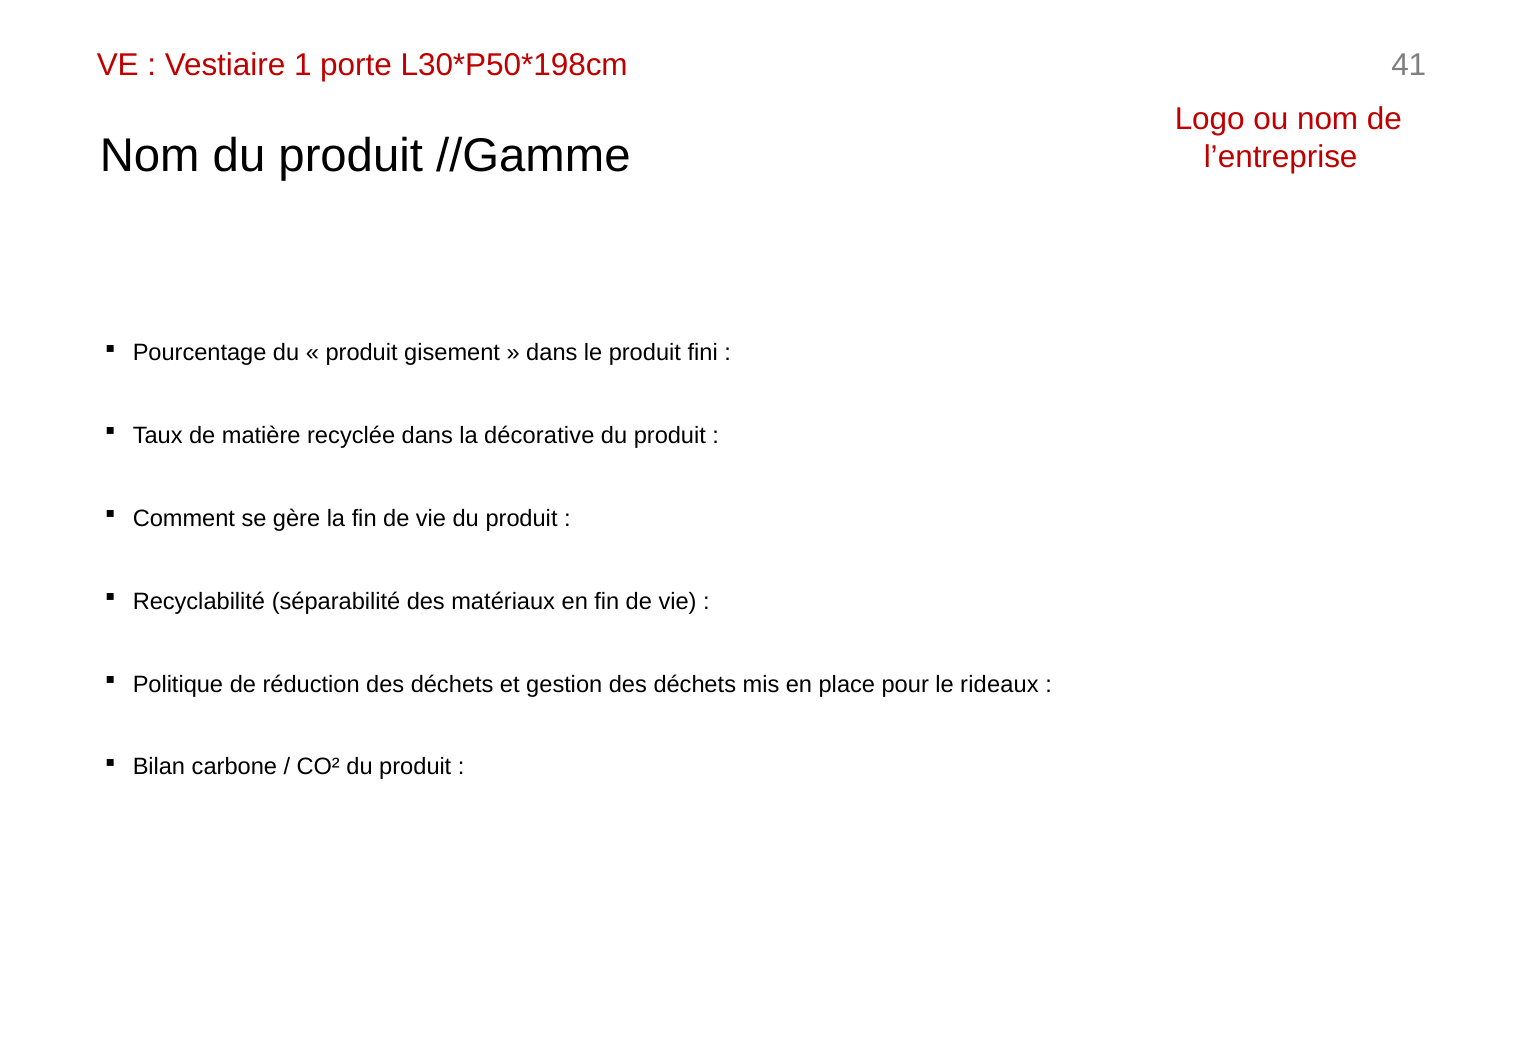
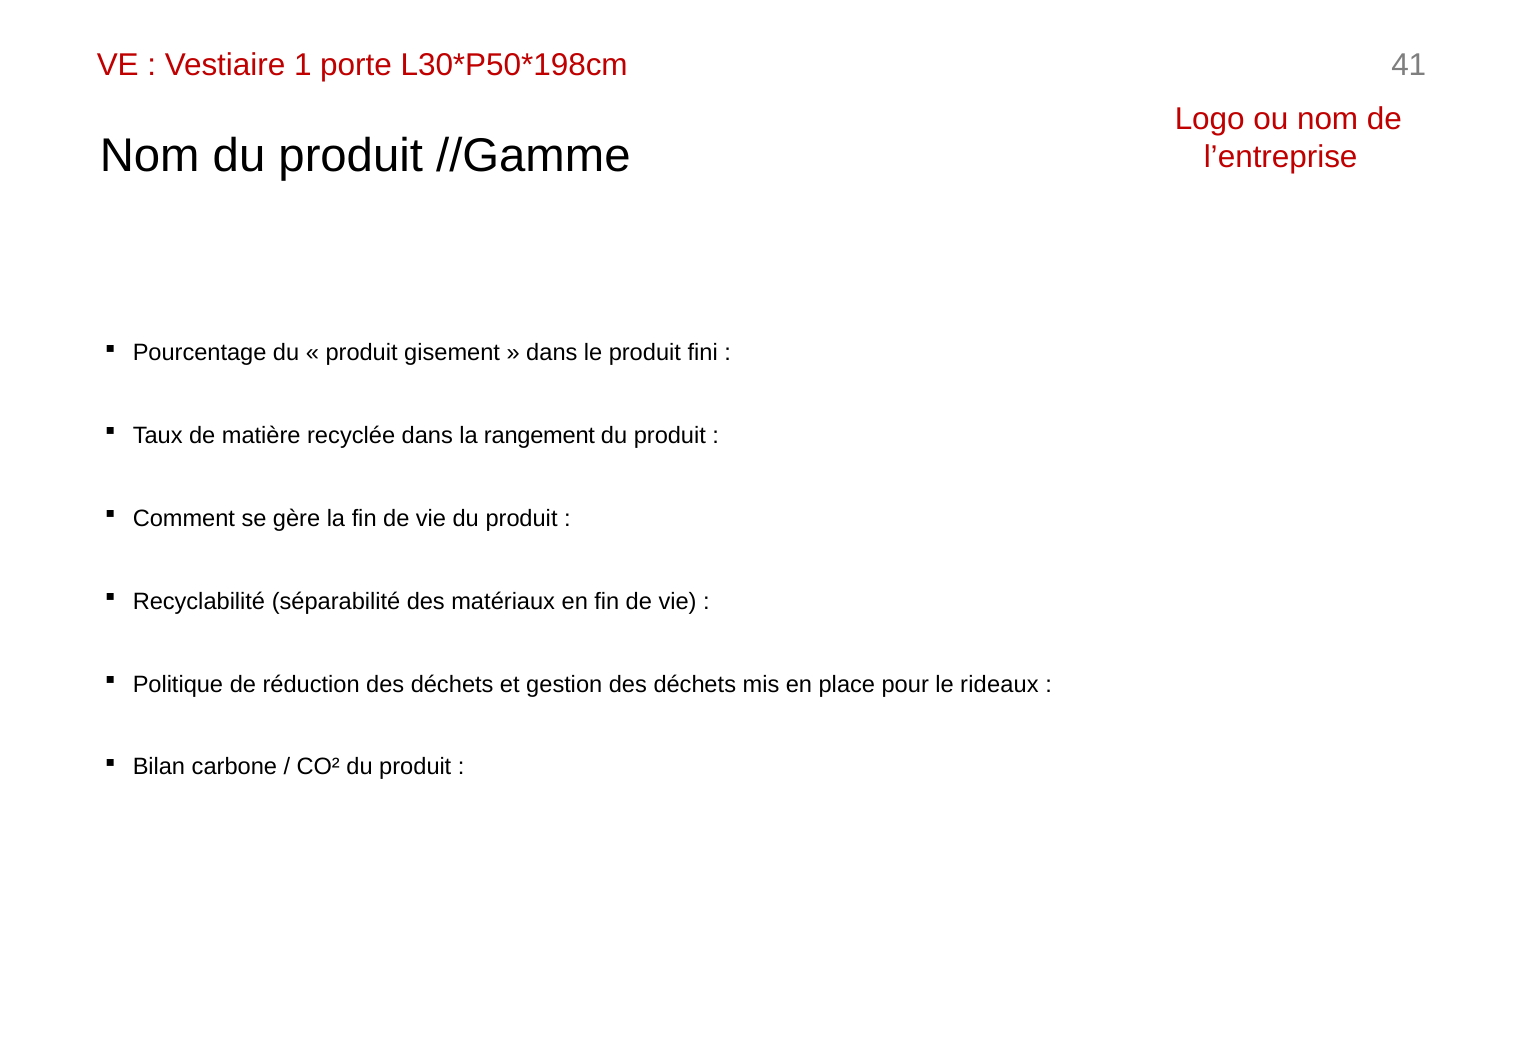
décorative: décorative -> rangement
